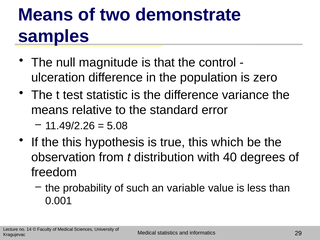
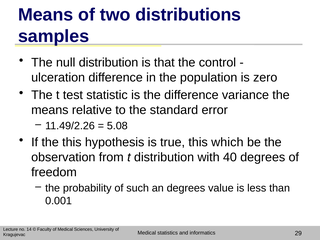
demonstrate: demonstrate -> distributions
null magnitude: magnitude -> distribution
an variable: variable -> degrees
